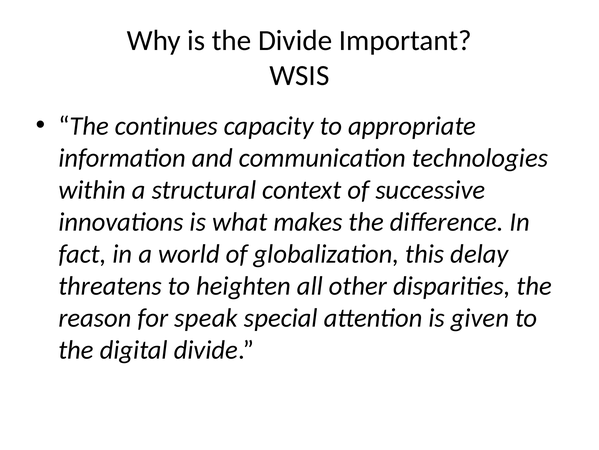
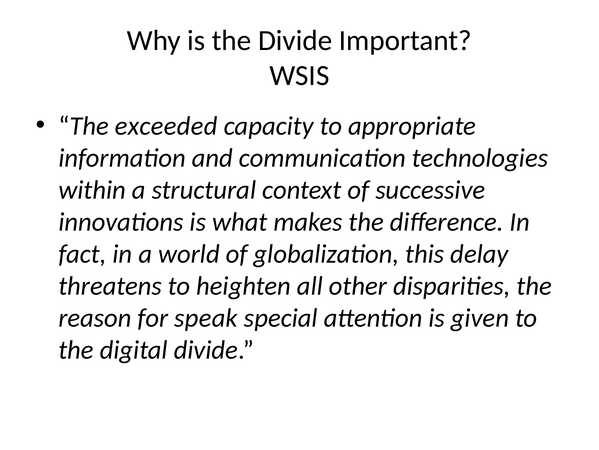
continues: continues -> exceeded
